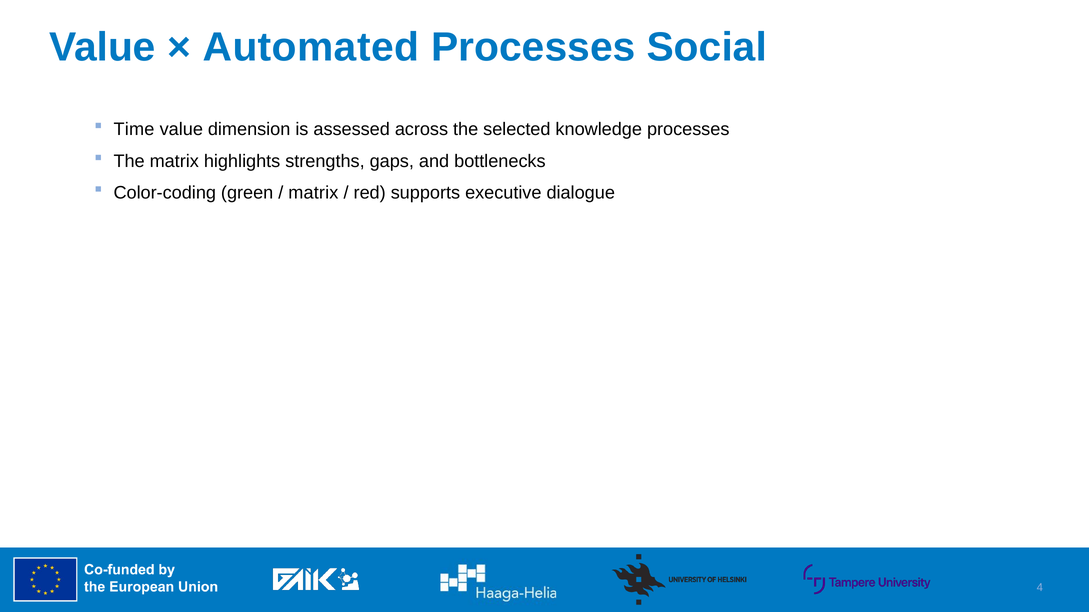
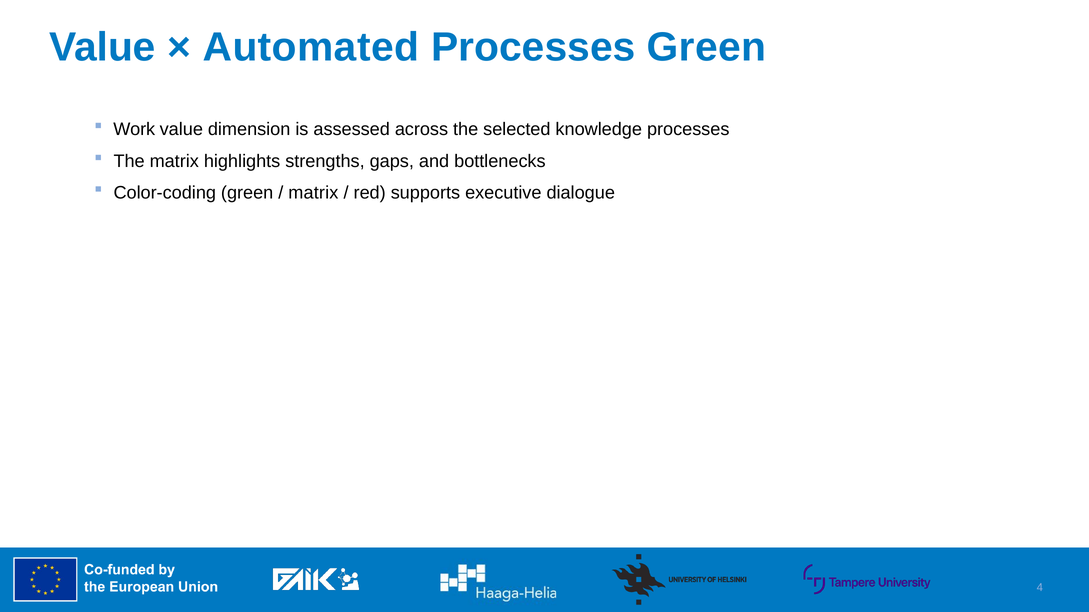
Processes Social: Social -> Green
Time: Time -> Work
